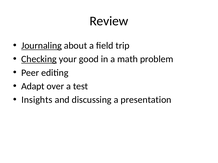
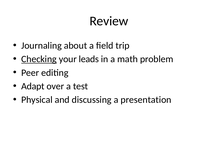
Journaling underline: present -> none
good: good -> leads
Insights: Insights -> Physical
